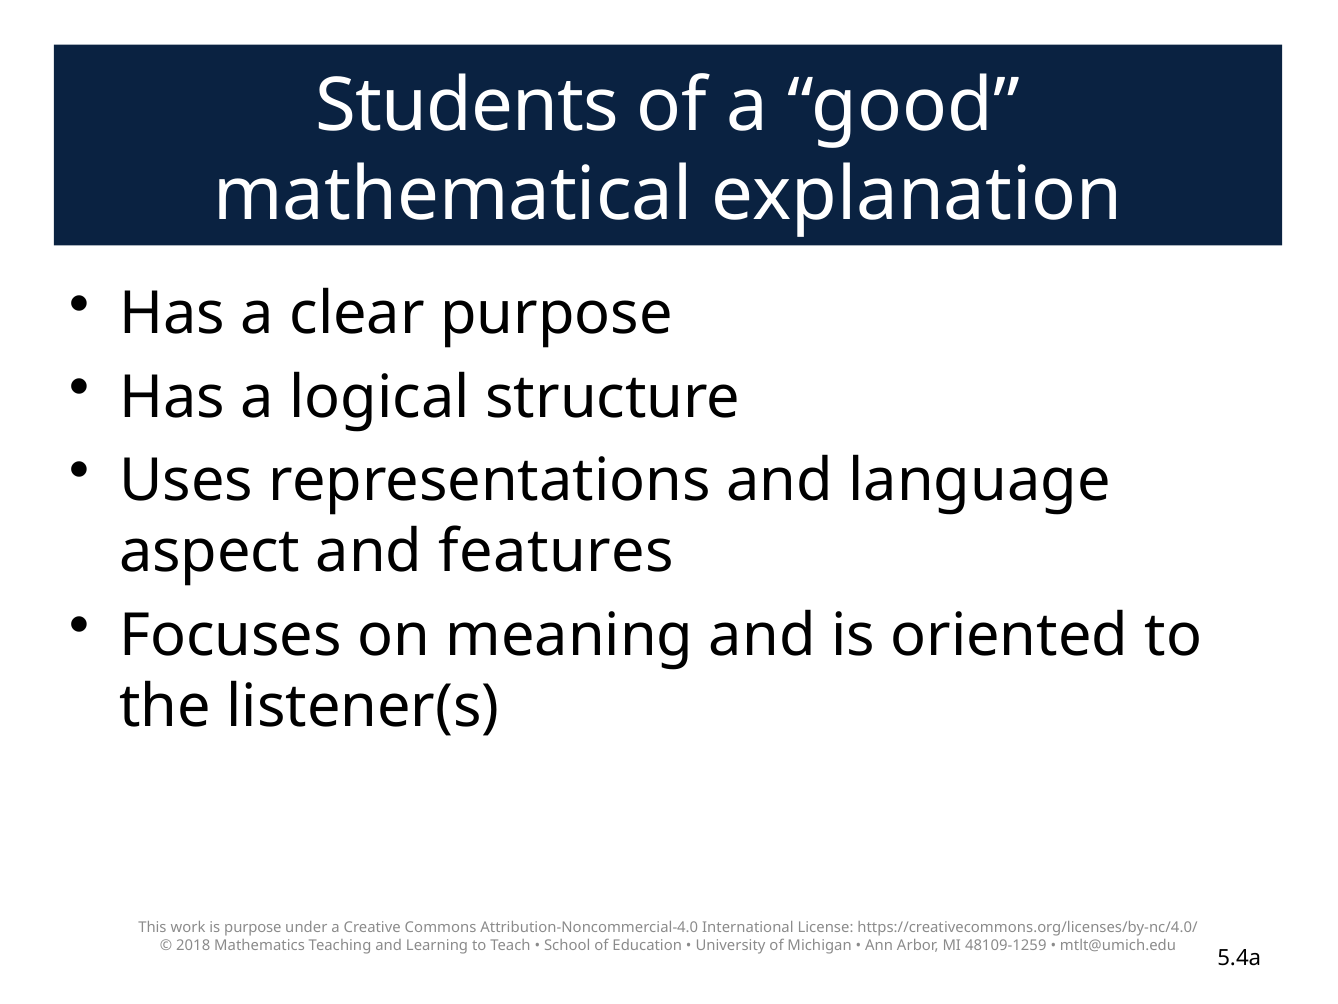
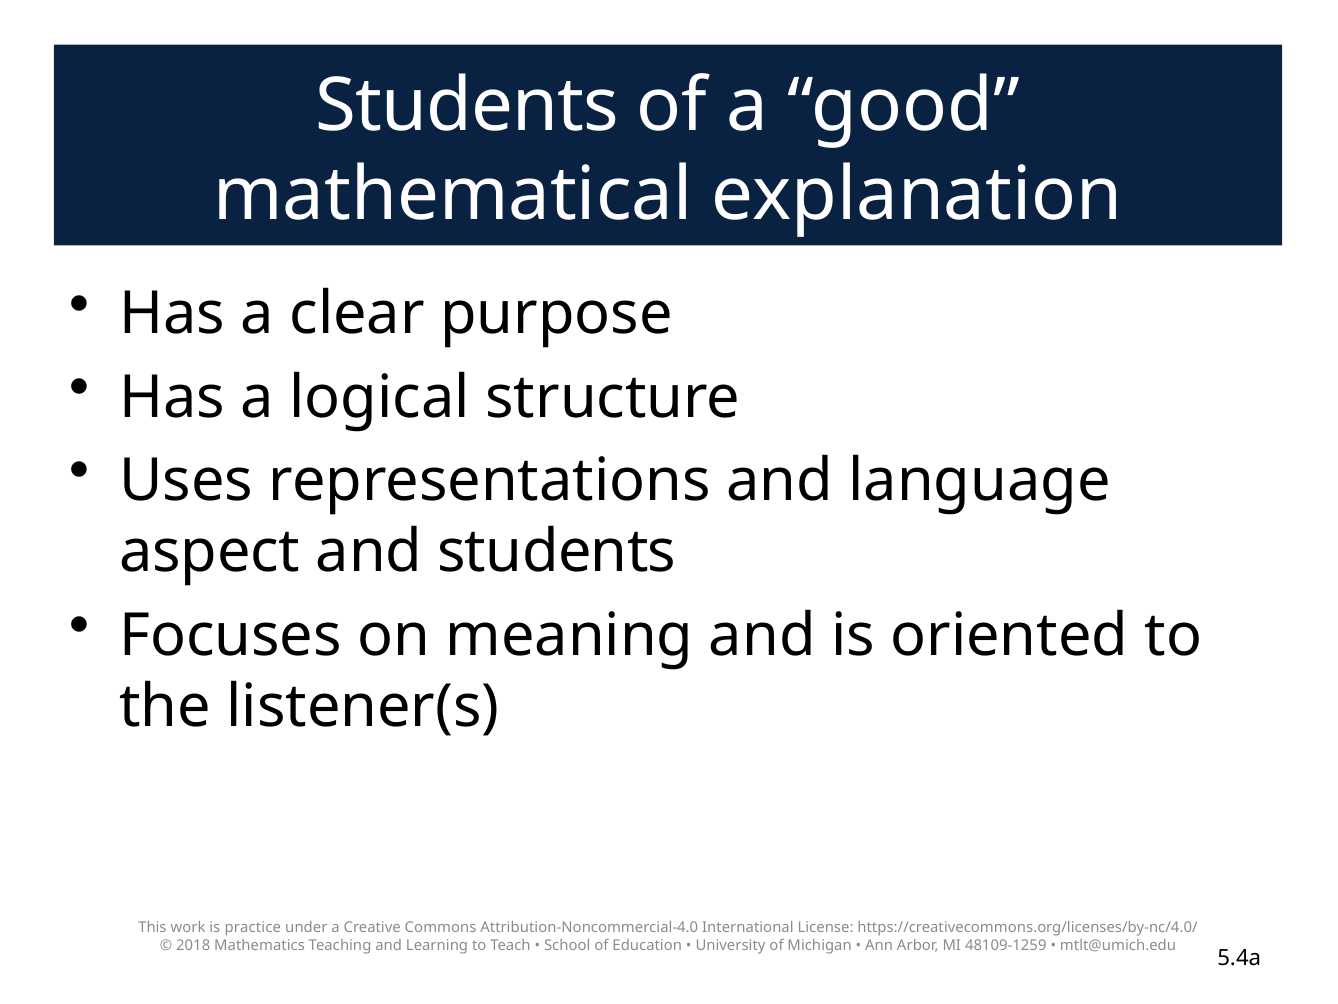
and features: features -> students
is purpose: purpose -> practice
